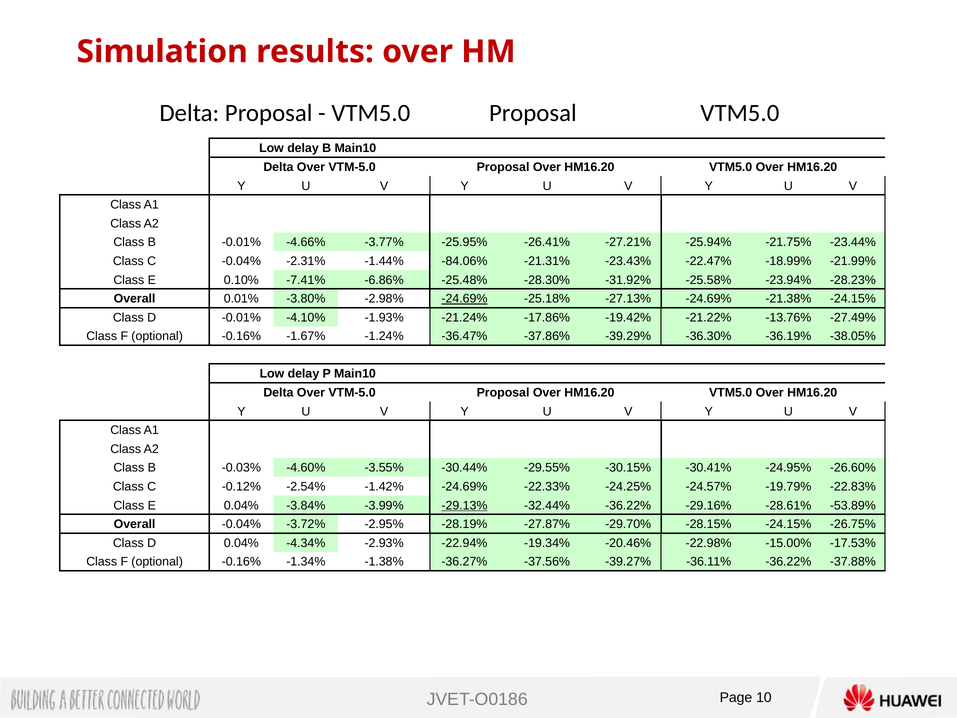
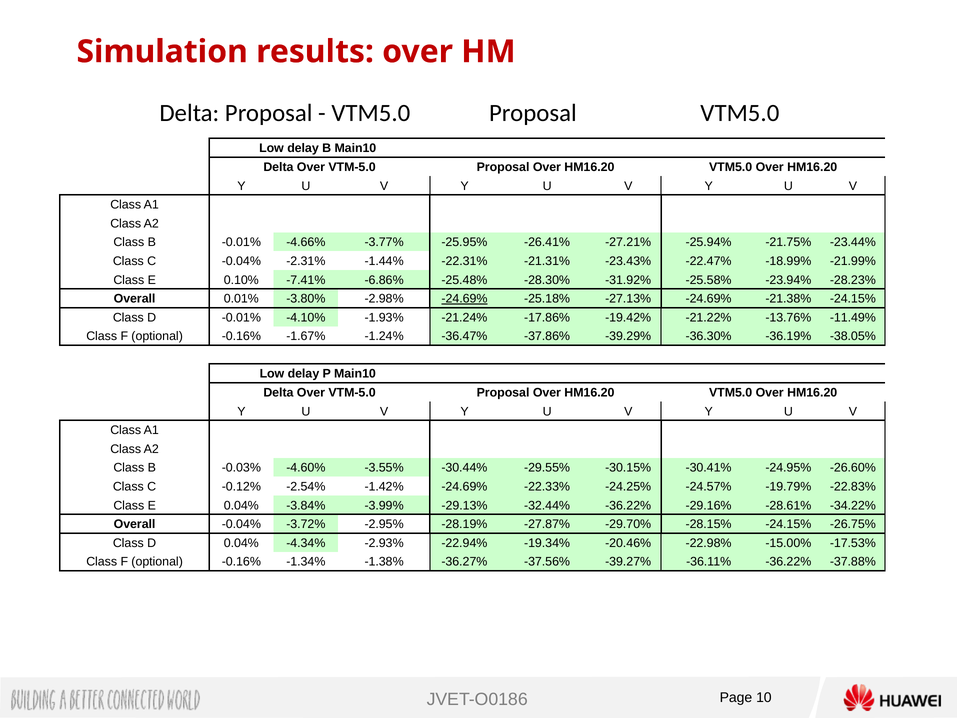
-84.06%: -84.06% -> -22.31%
-27.49%: -27.49% -> -11.49%
-29.13% underline: present -> none
-53.89%: -53.89% -> -34.22%
